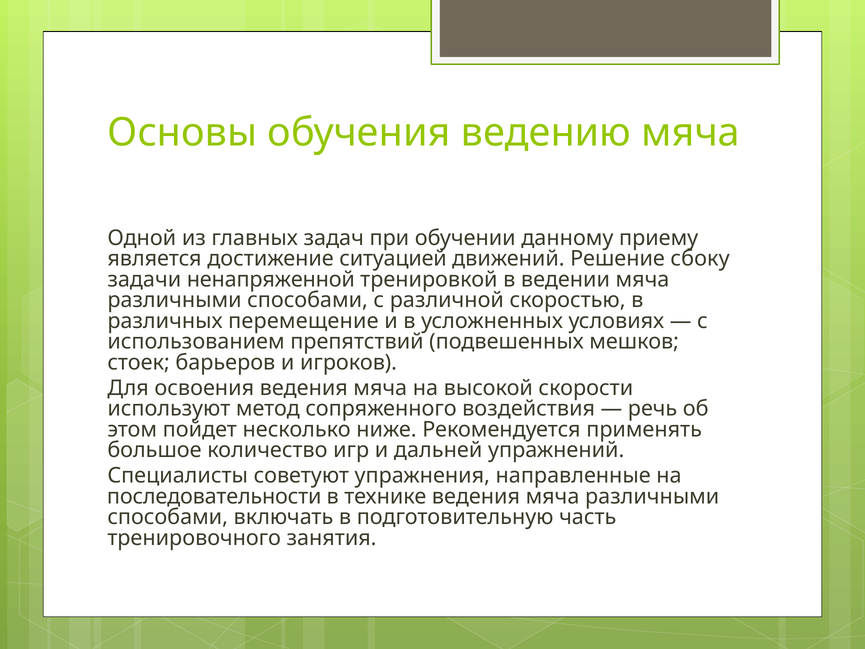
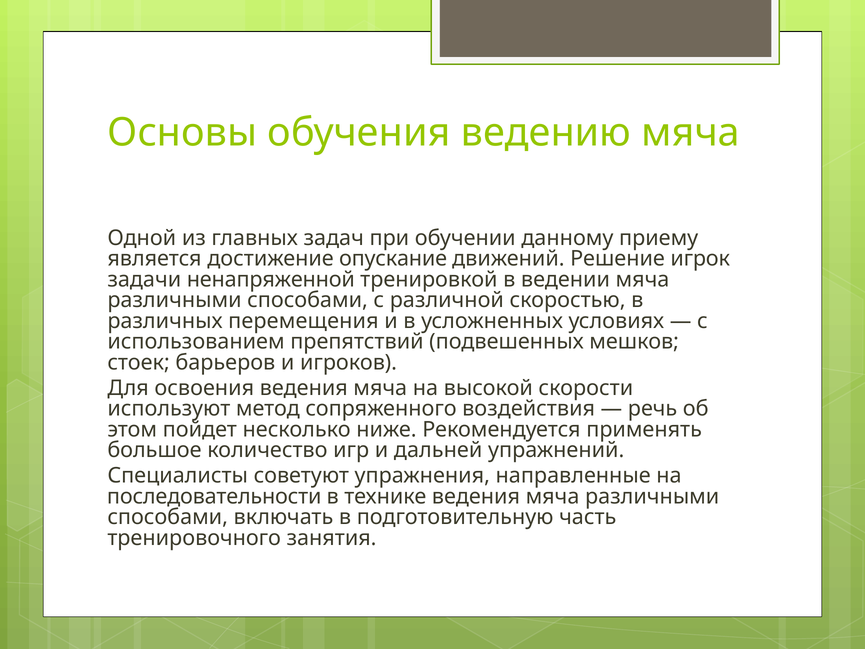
ситуацией: ситуацией -> опускание
сбоку: сбоку -> игрок
перемещение: перемещение -> перемещения
